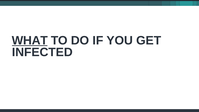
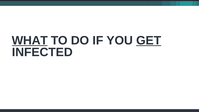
GET underline: none -> present
